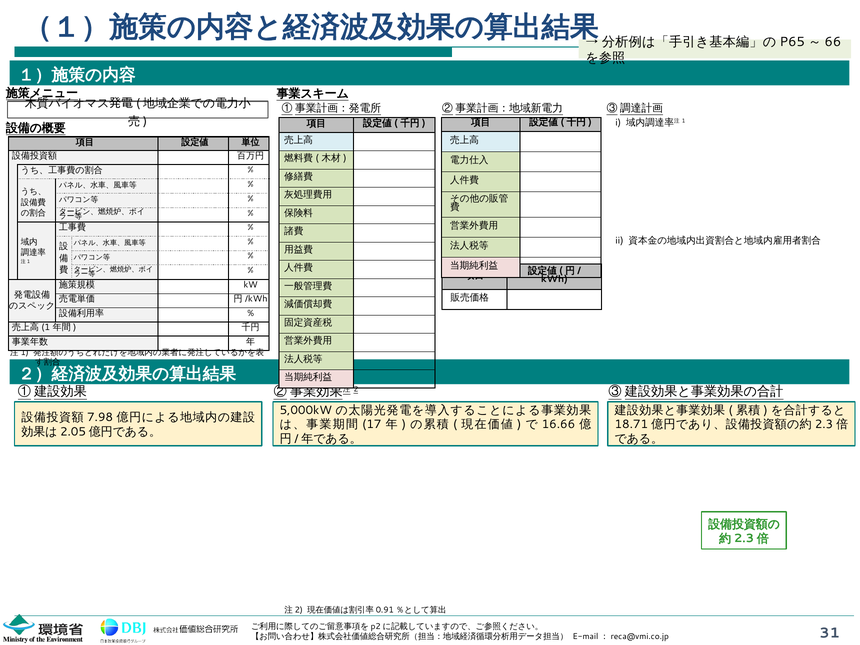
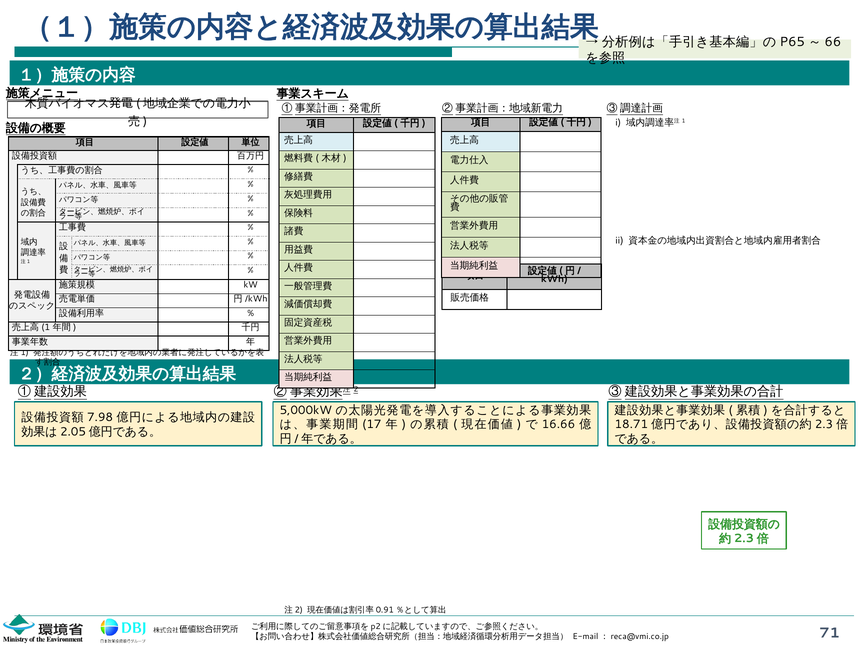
31: 31 -> 71
